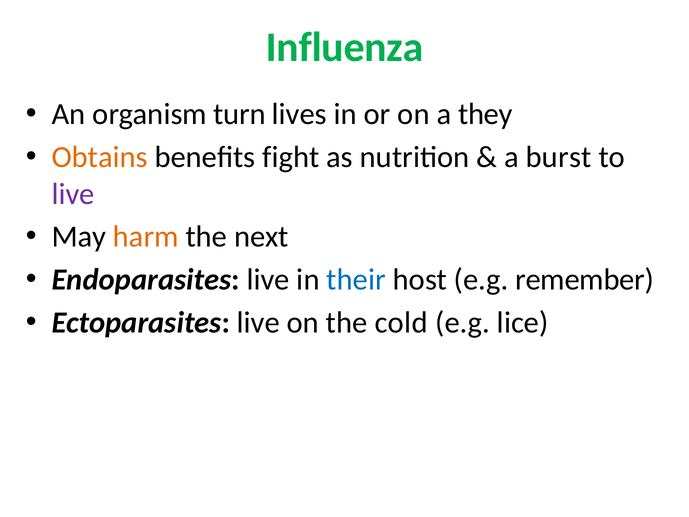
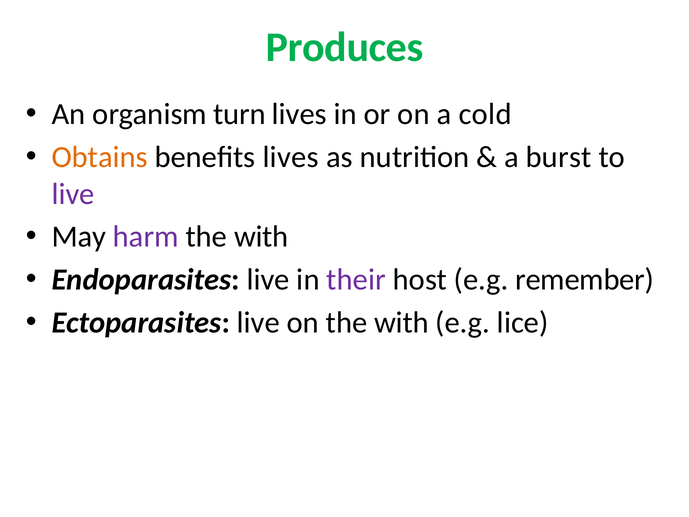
Influenza: Influenza -> Produces
they: they -> cold
benefits fight: fight -> lives
harm colour: orange -> purple
next at (261, 237): next -> with
their colour: blue -> purple
on the cold: cold -> with
